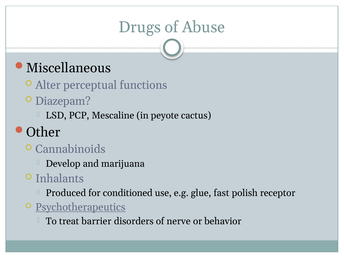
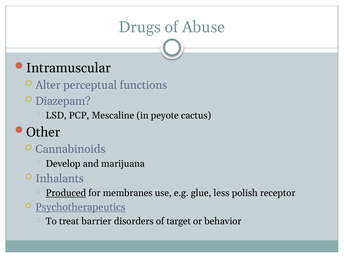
Miscellaneous: Miscellaneous -> Intramuscular
Produced underline: none -> present
conditioned: conditioned -> membranes
fast: fast -> less
nerve: nerve -> target
